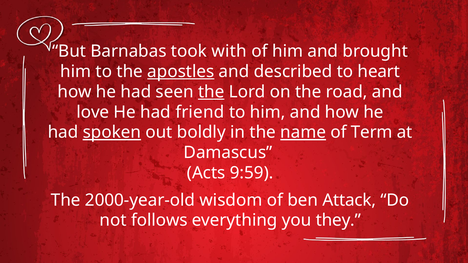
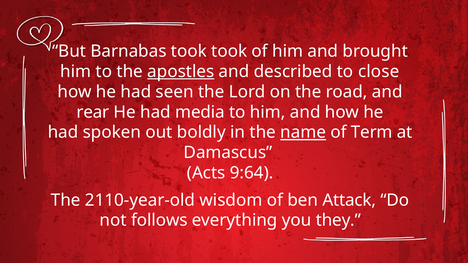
took with: with -> took
heart: heart -> close
the at (211, 92) underline: present -> none
love: love -> rear
friend: friend -> media
spoken underline: present -> none
9:59: 9:59 -> 9:64
2000-year-old: 2000-year-old -> 2110-year-old
